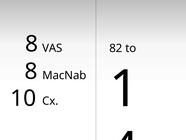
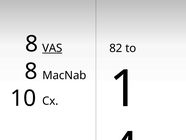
VAS underline: none -> present
